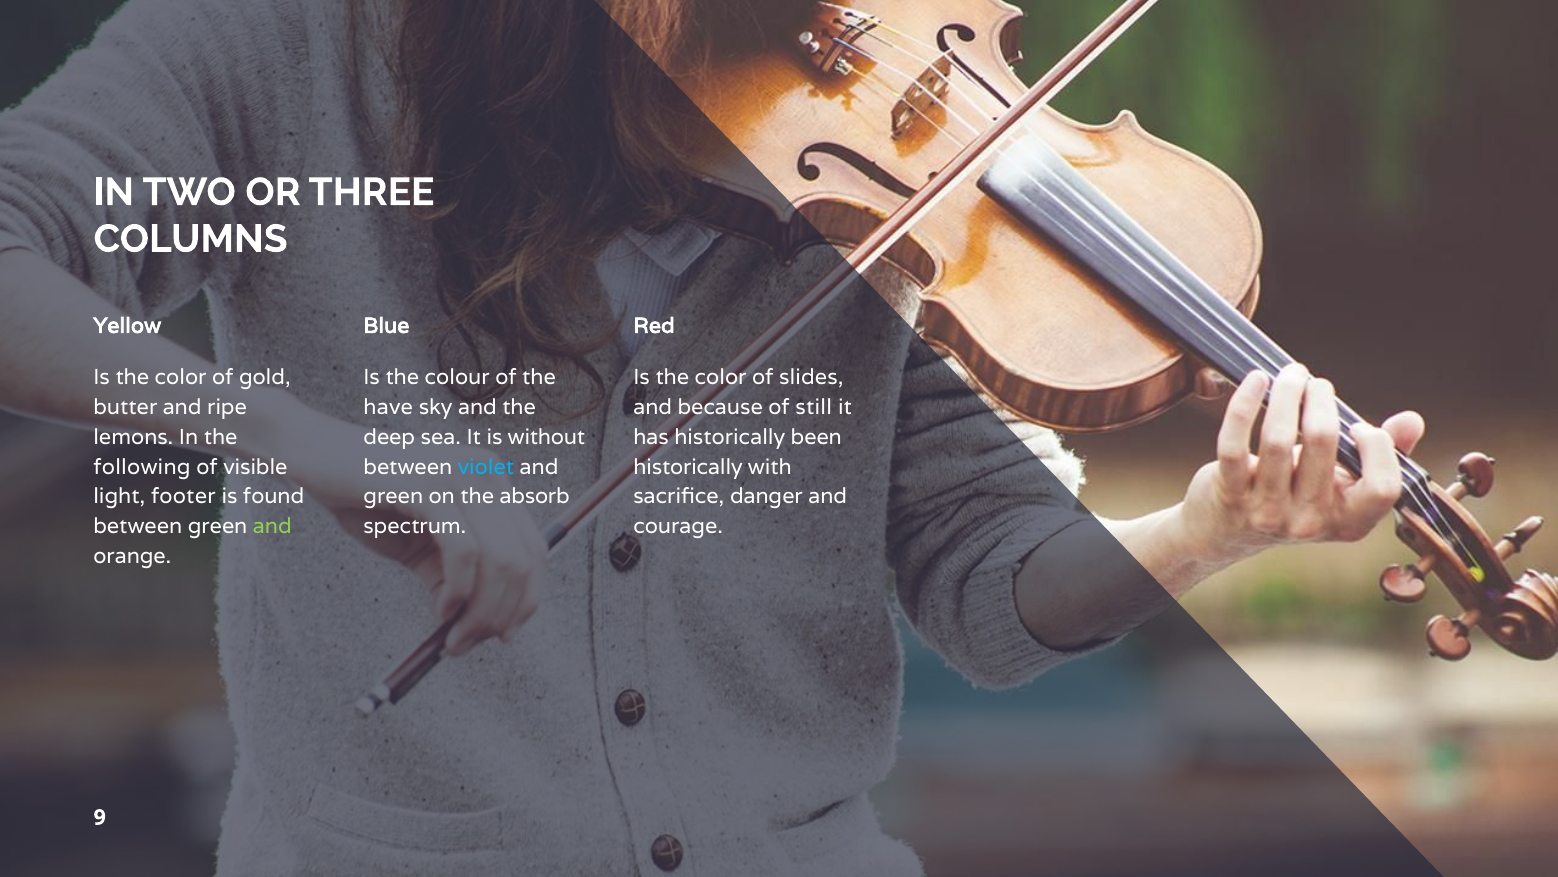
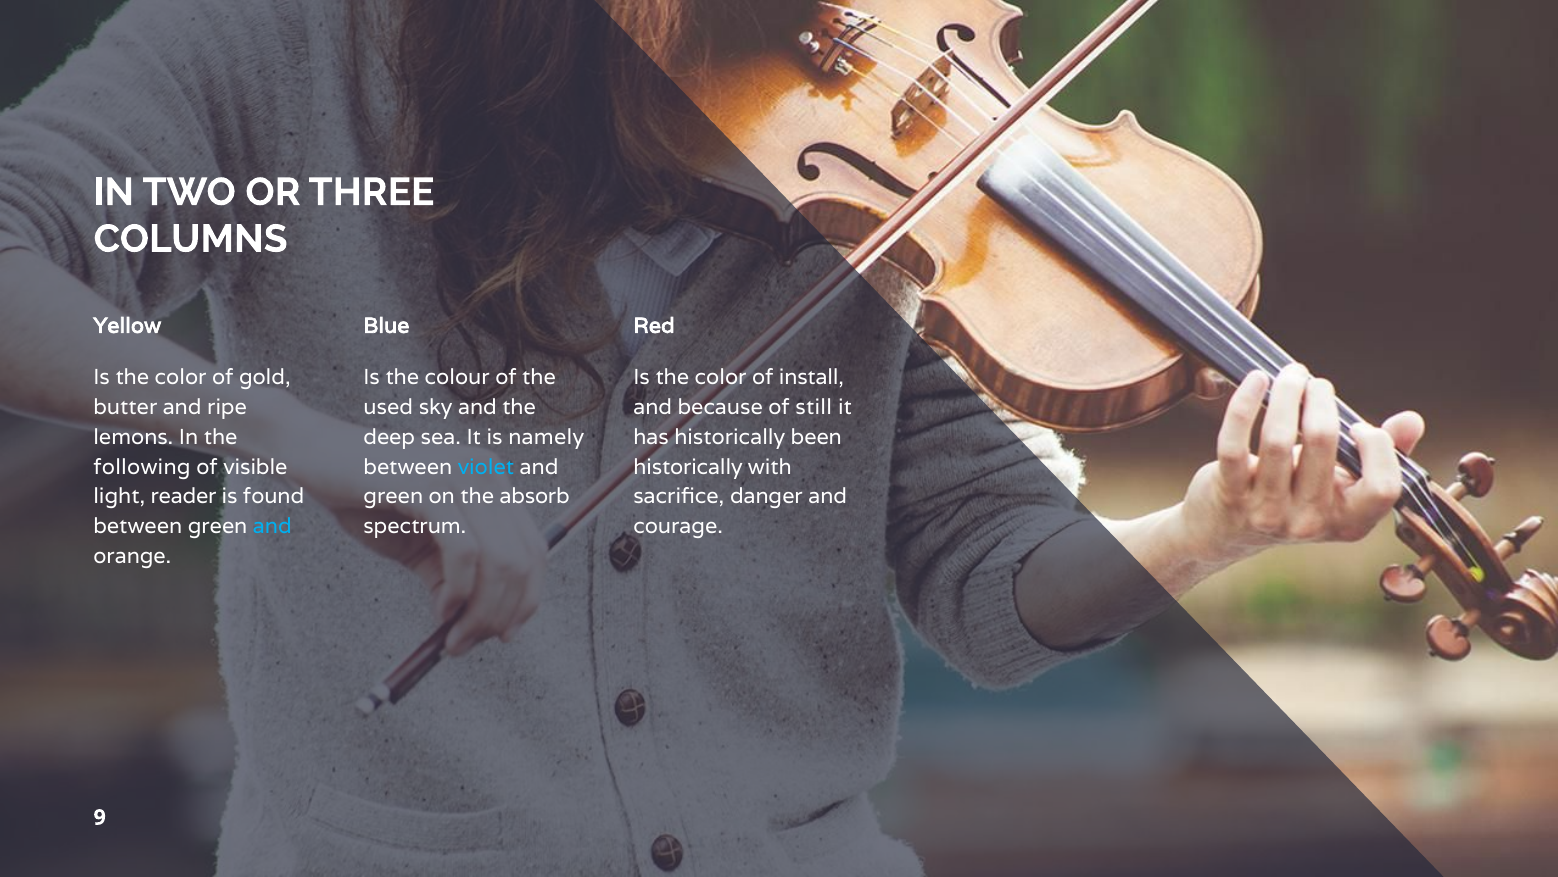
slides: slides -> install
have: have -> used
without: without -> namely
footer: footer -> reader
and at (272, 526) colour: light green -> light blue
